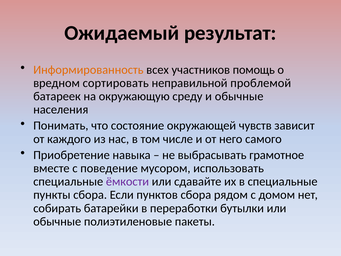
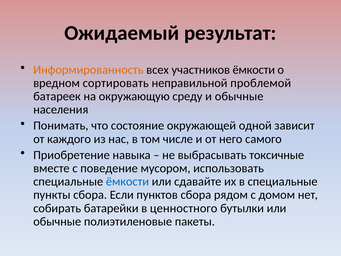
участников помощь: помощь -> ёмкости
чувств: чувств -> одной
грамотное: грамотное -> токсичные
ёмкости at (127, 181) colour: purple -> blue
переработки: переработки -> ценностного
